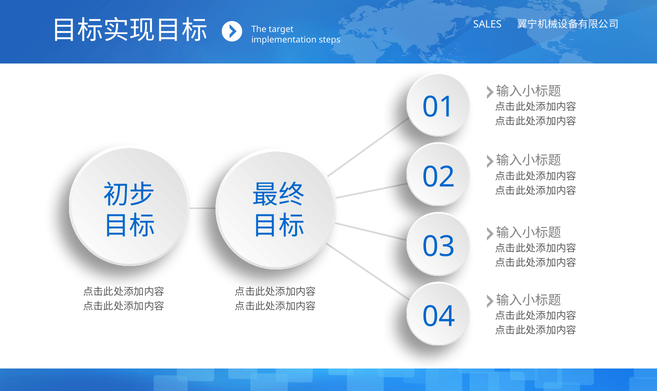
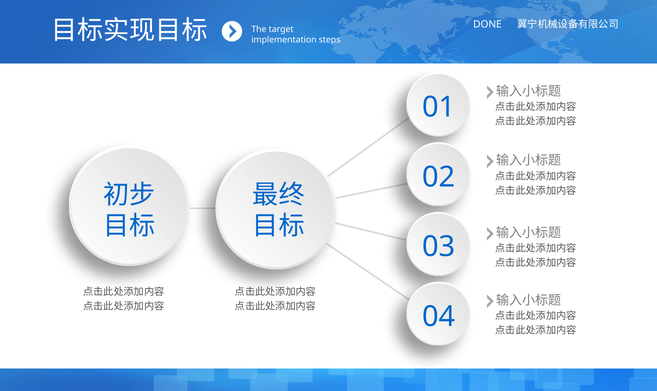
SALES: SALES -> DONE
